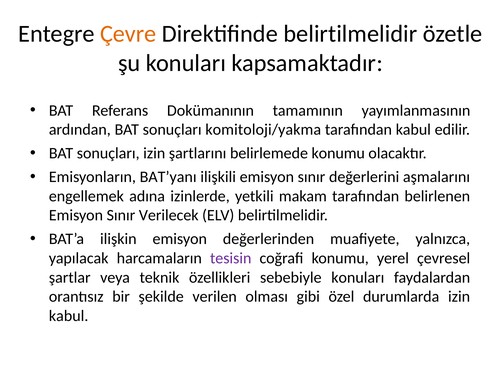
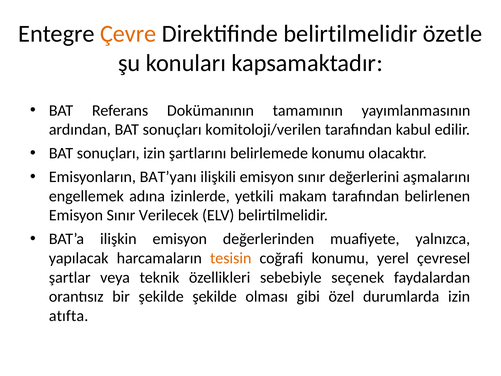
komitoloji/yakma: komitoloji/yakma -> komitoloji/verilen
tesisin colour: purple -> orange
sebebiyle konuları: konuları -> seçenek
şekilde verilen: verilen -> şekilde
kabul at (69, 316): kabul -> atıfta
